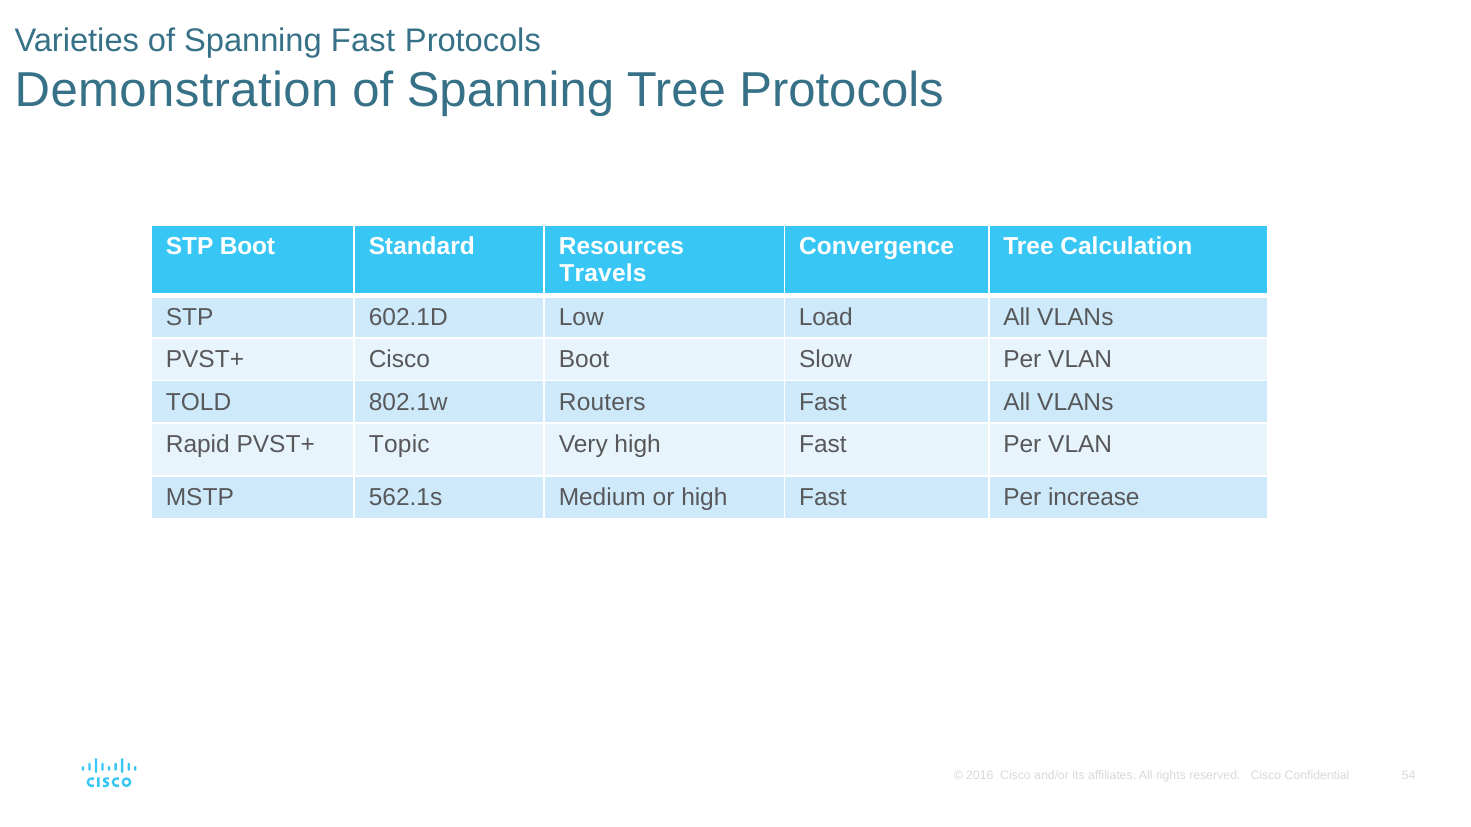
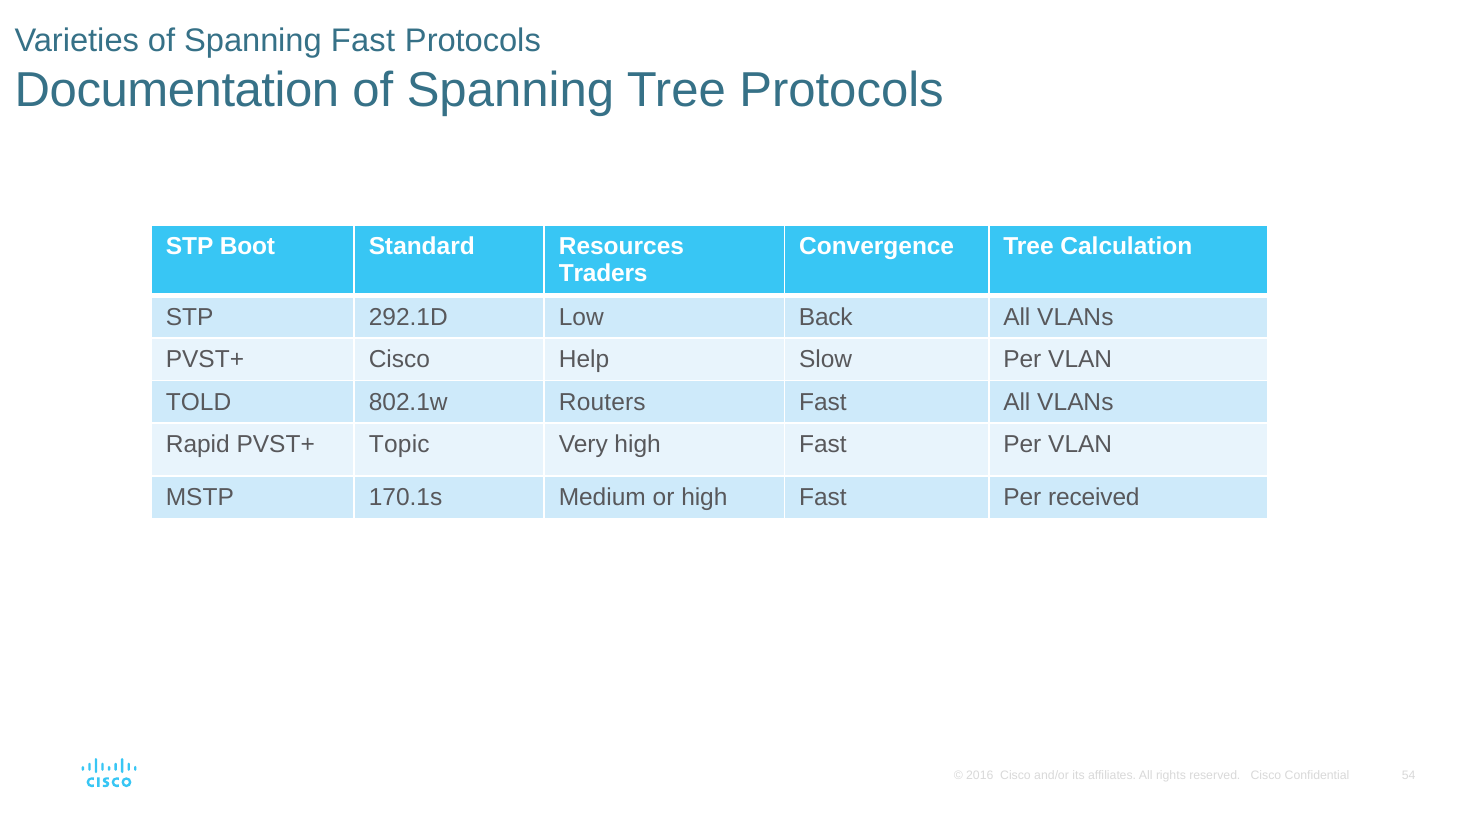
Demonstration: Demonstration -> Documentation
Travels: Travels -> Traders
602.1D: 602.1D -> 292.1D
Load: Load -> Back
Cisco Boot: Boot -> Help
562.1s: 562.1s -> 170.1s
increase: increase -> received
